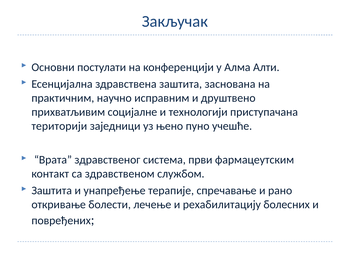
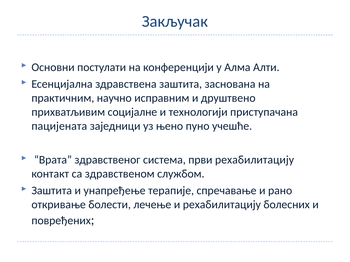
територији: територији -> пацијената
први фармацеутским: фармацеутским -> рехабилитацију
